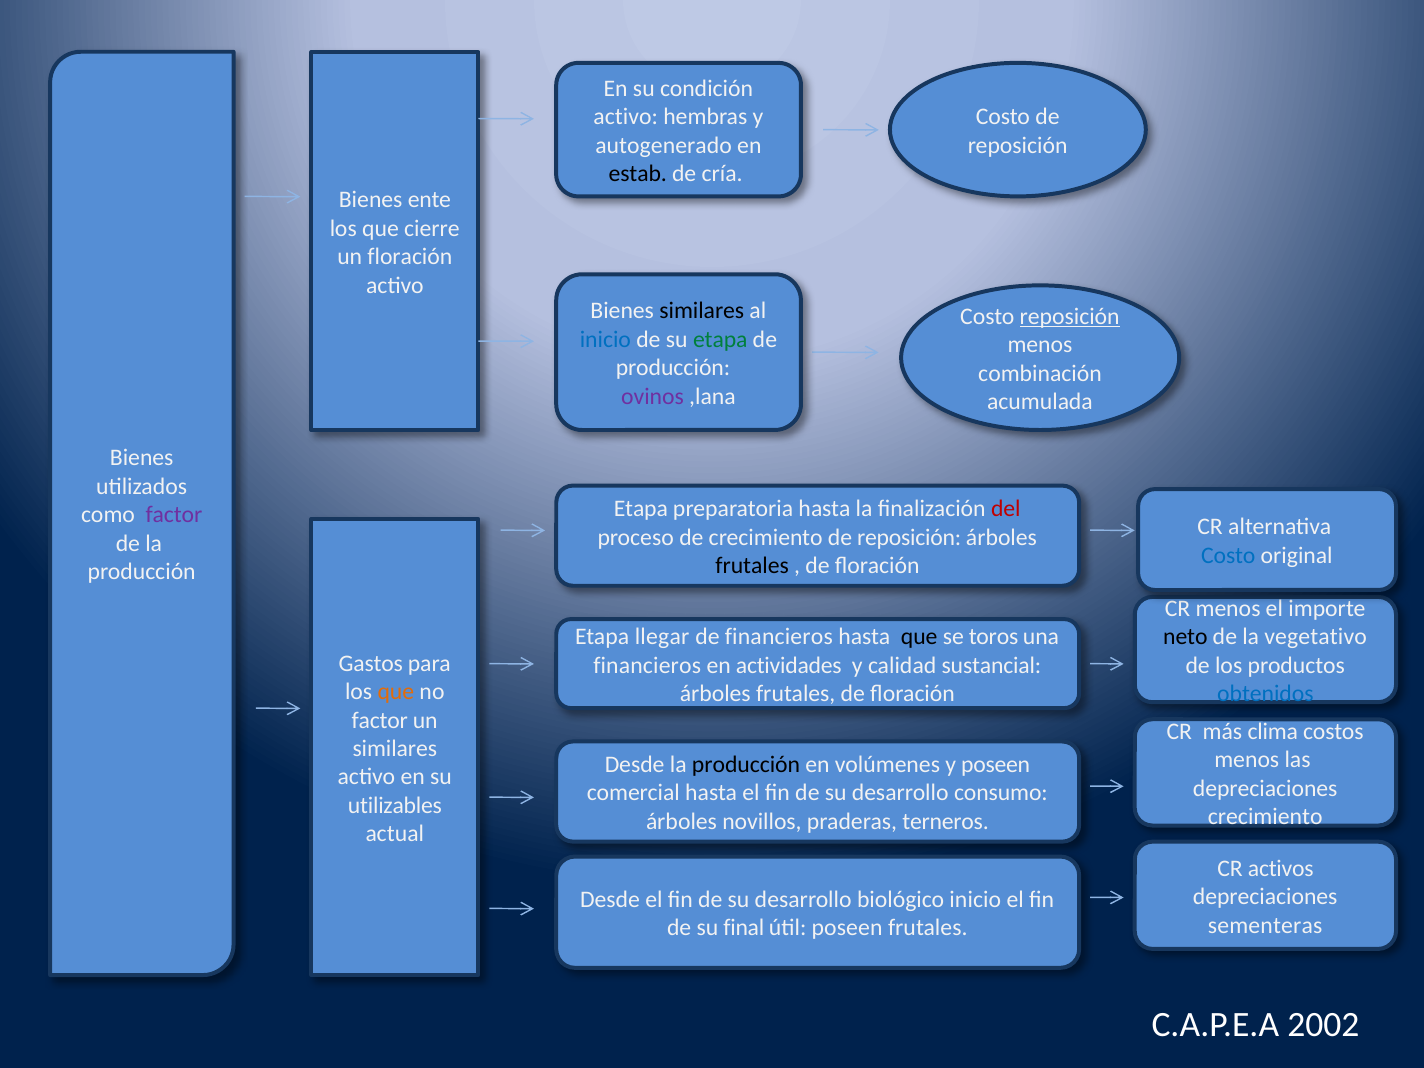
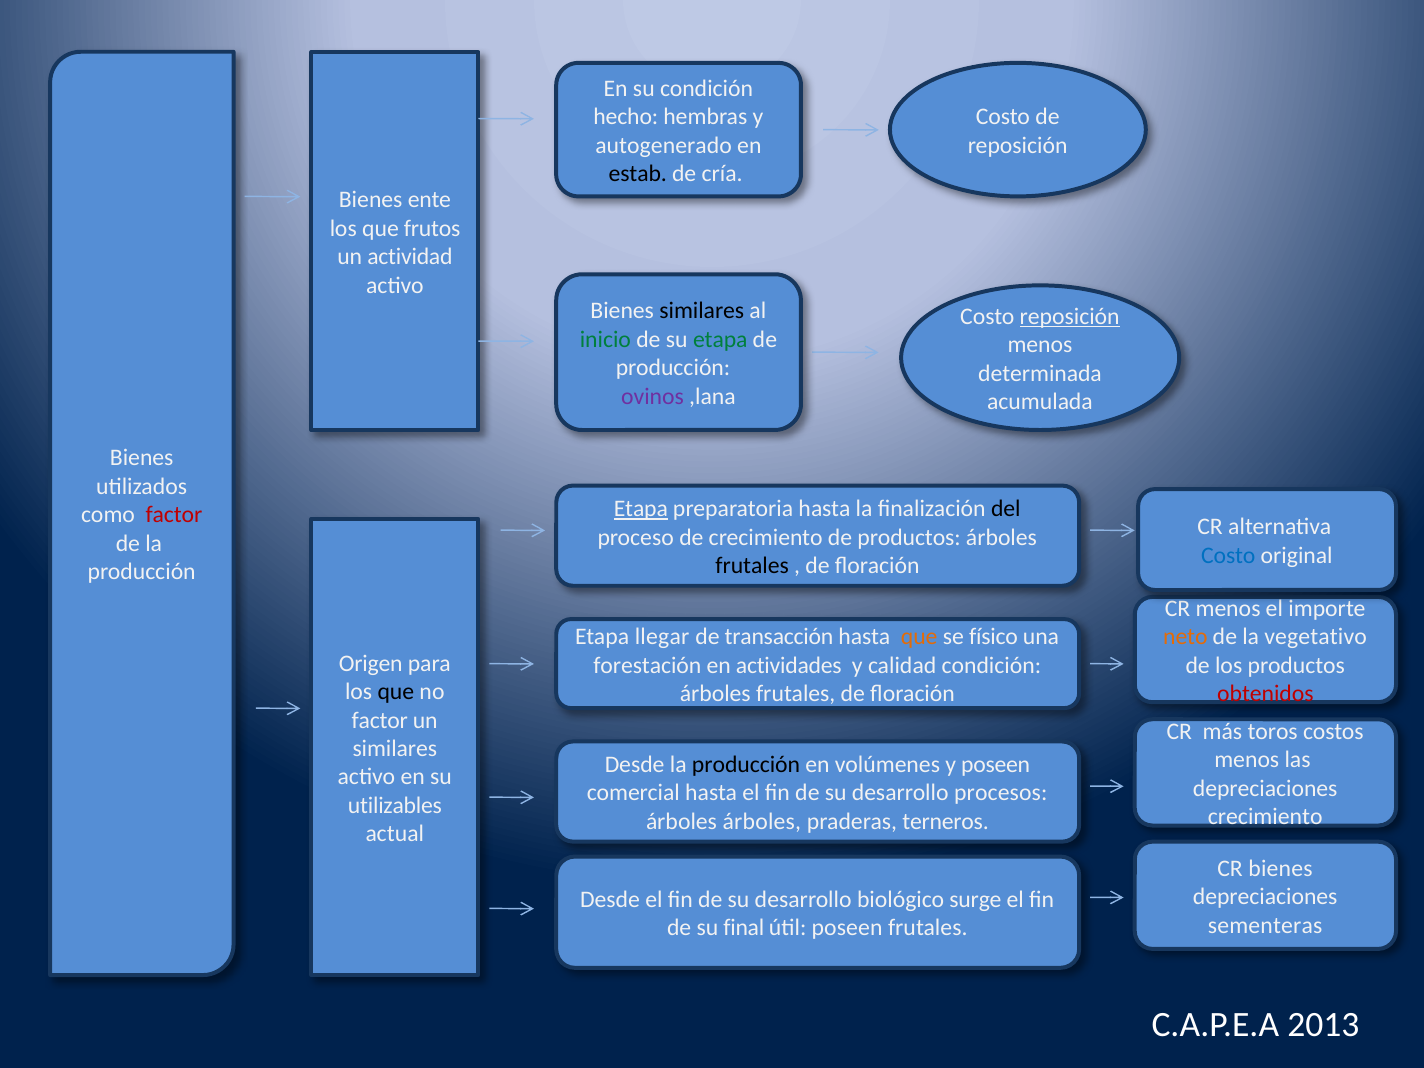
activo at (626, 117): activo -> hecho
cierre: cierre -> frutos
un floración: floración -> actividad
inicio at (605, 339) colour: blue -> green
combinación: combinación -> determinada
Etapa at (641, 509) underline: none -> present
del colour: red -> black
factor at (174, 515) colour: purple -> red
crecimiento de reposición: reposición -> productos
de financieros: financieros -> transacción
que at (919, 637) colour: black -> orange
toros: toros -> físico
neto colour: black -> orange
Gastos: Gastos -> Origen
financieros at (647, 665): financieros -> forestación
calidad sustancial: sustancial -> condición
que at (396, 692) colour: orange -> black
obtenidos colour: blue -> red
clima: clima -> toros
consumo: consumo -> procesos
árboles novillos: novillos -> árboles
CR activos: activos -> bienes
biológico inicio: inicio -> surge
2002: 2002 -> 2013
